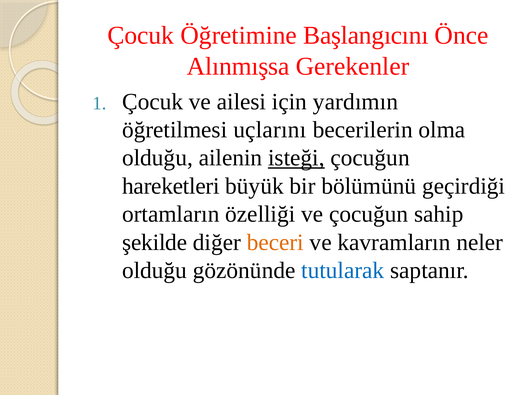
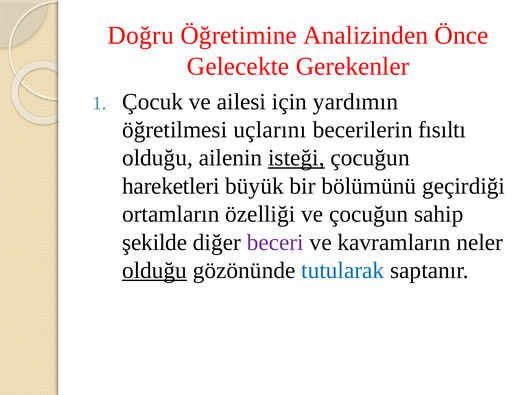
Çocuk at (141, 36): Çocuk -> Doğru
Başlangıcını: Başlangıcını -> Analizinden
Alınmışsa: Alınmışsa -> Gelecekte
olma: olma -> fısıltı
beceri colour: orange -> purple
olduğu at (155, 270) underline: none -> present
